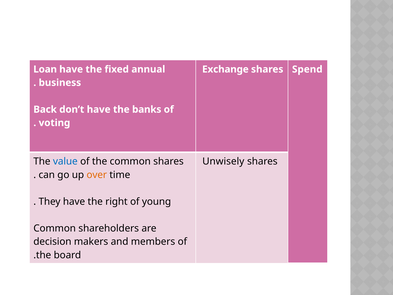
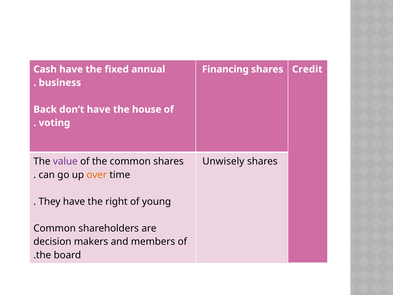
Loan: Loan -> Cash
Exchange: Exchange -> Financing
Spend: Spend -> Credit
banks: banks -> house
value colour: blue -> purple
